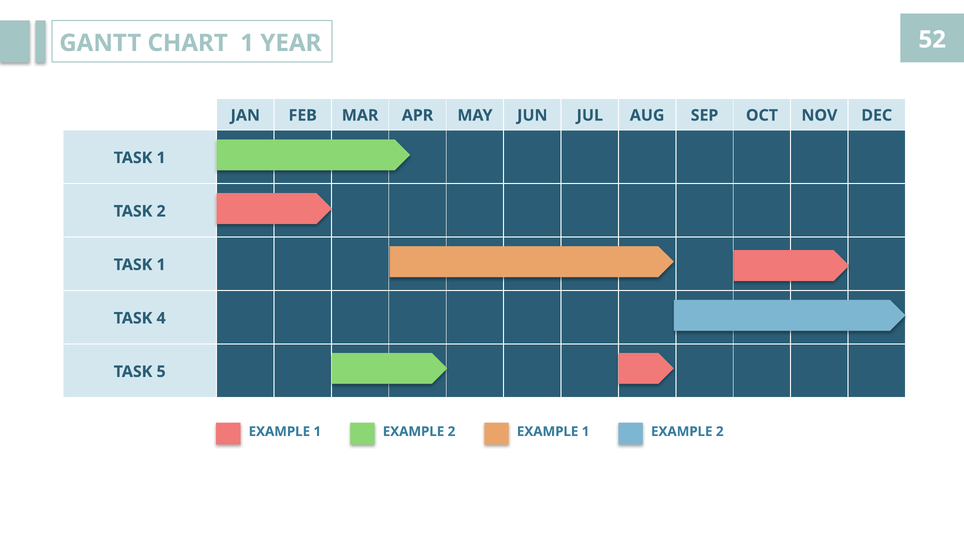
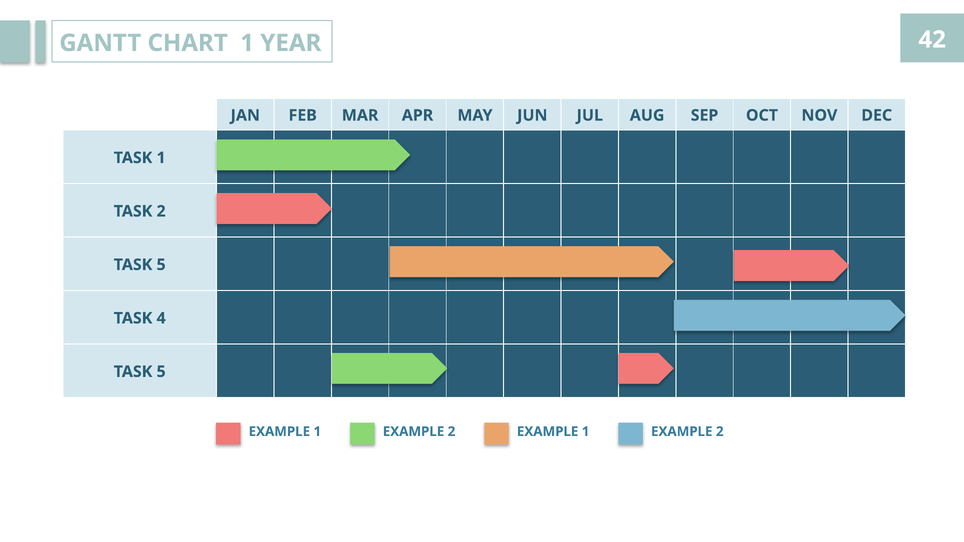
52: 52 -> 42
1 at (161, 265): 1 -> 5
